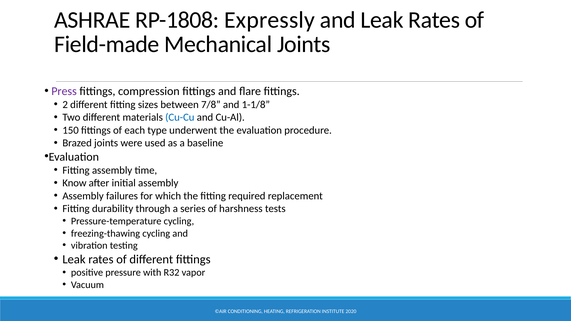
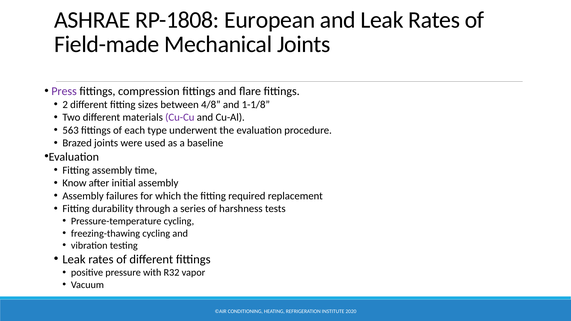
Expressly: Expressly -> European
7/8: 7/8 -> 4/8
Cu-Cu colour: blue -> purple
150: 150 -> 563
